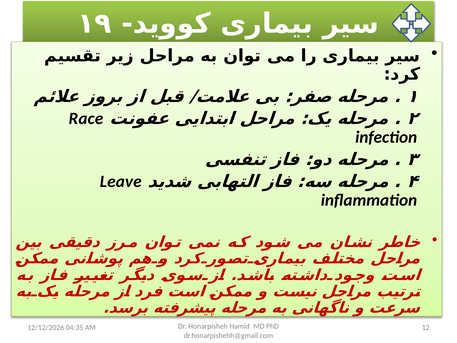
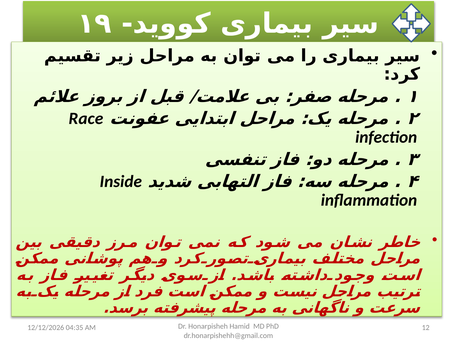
Leave: Leave -> Inside
